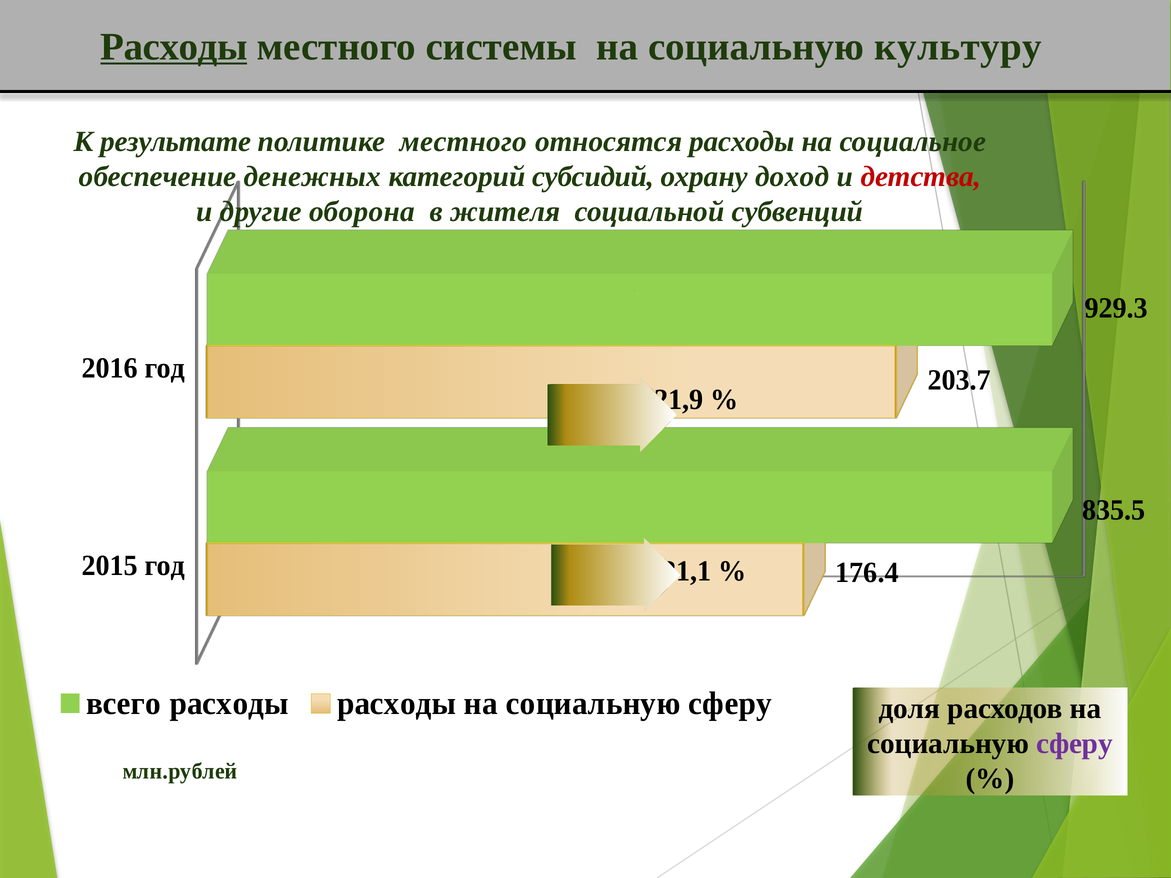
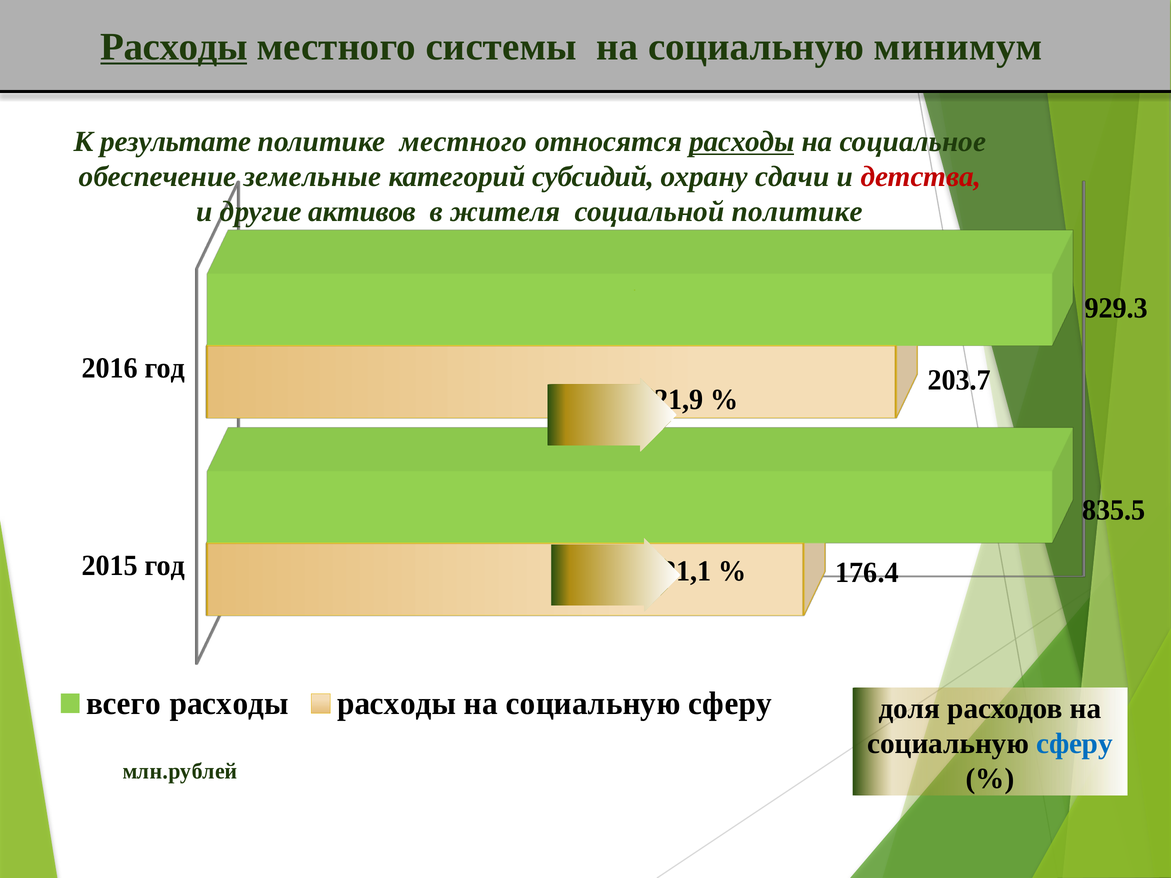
культуру: культуру -> минимум
расходы at (742, 142) underline: none -> present
денежных: денежных -> земельные
доход: доход -> сдачи
оборона: оборона -> активов
социальной субвенций: субвенций -> политике
сферу at (1075, 744) colour: purple -> blue
